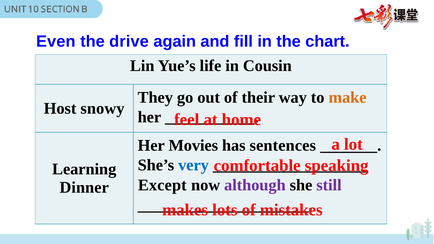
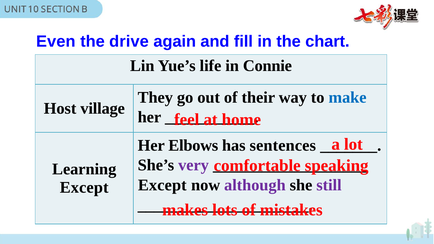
Cousin: Cousin -> Connie
make colour: orange -> blue
snowy: snowy -> village
Movies: Movies -> Elbows
very colour: blue -> purple
Dinner at (84, 187): Dinner -> Except
